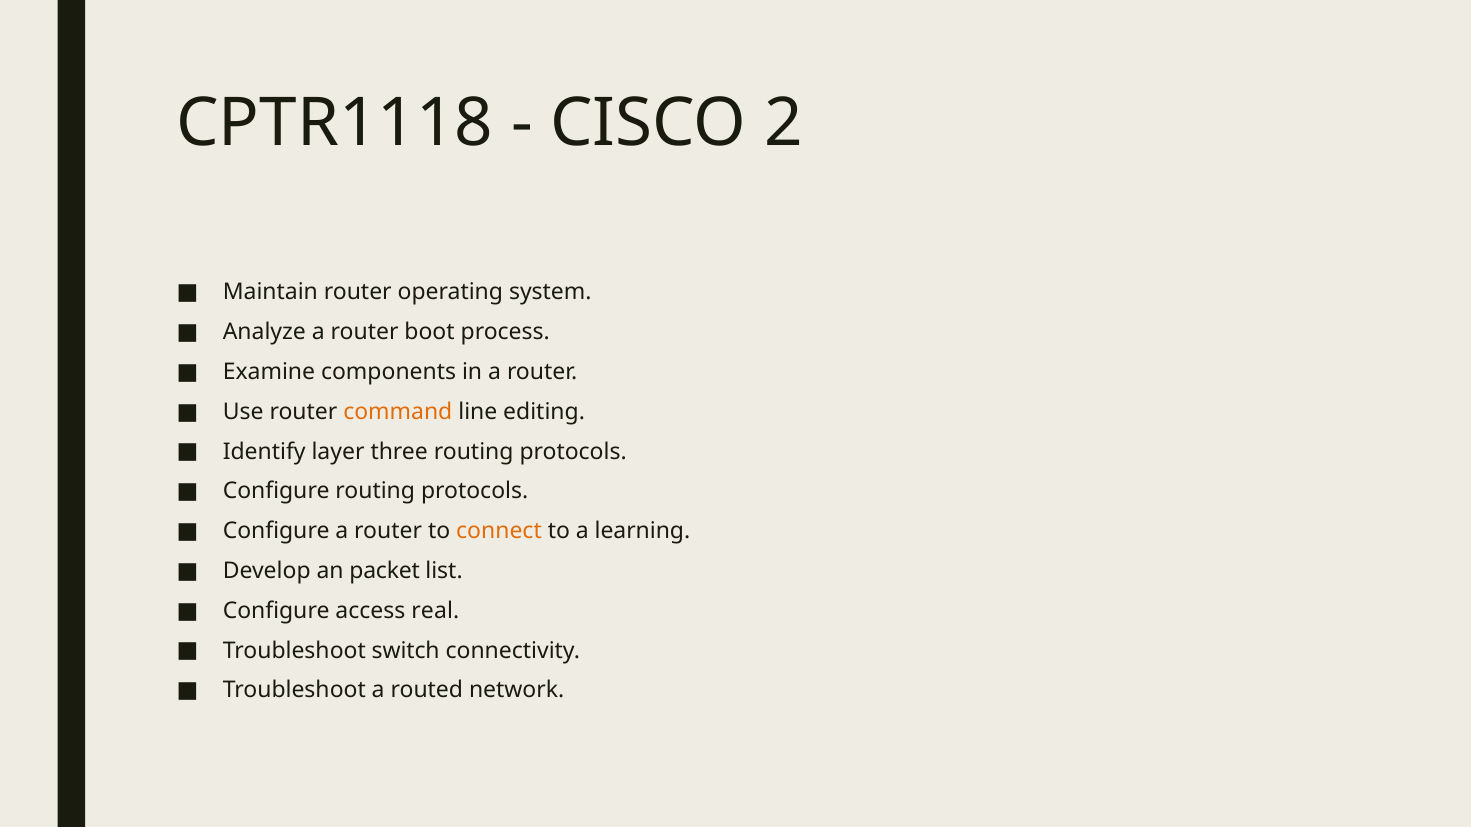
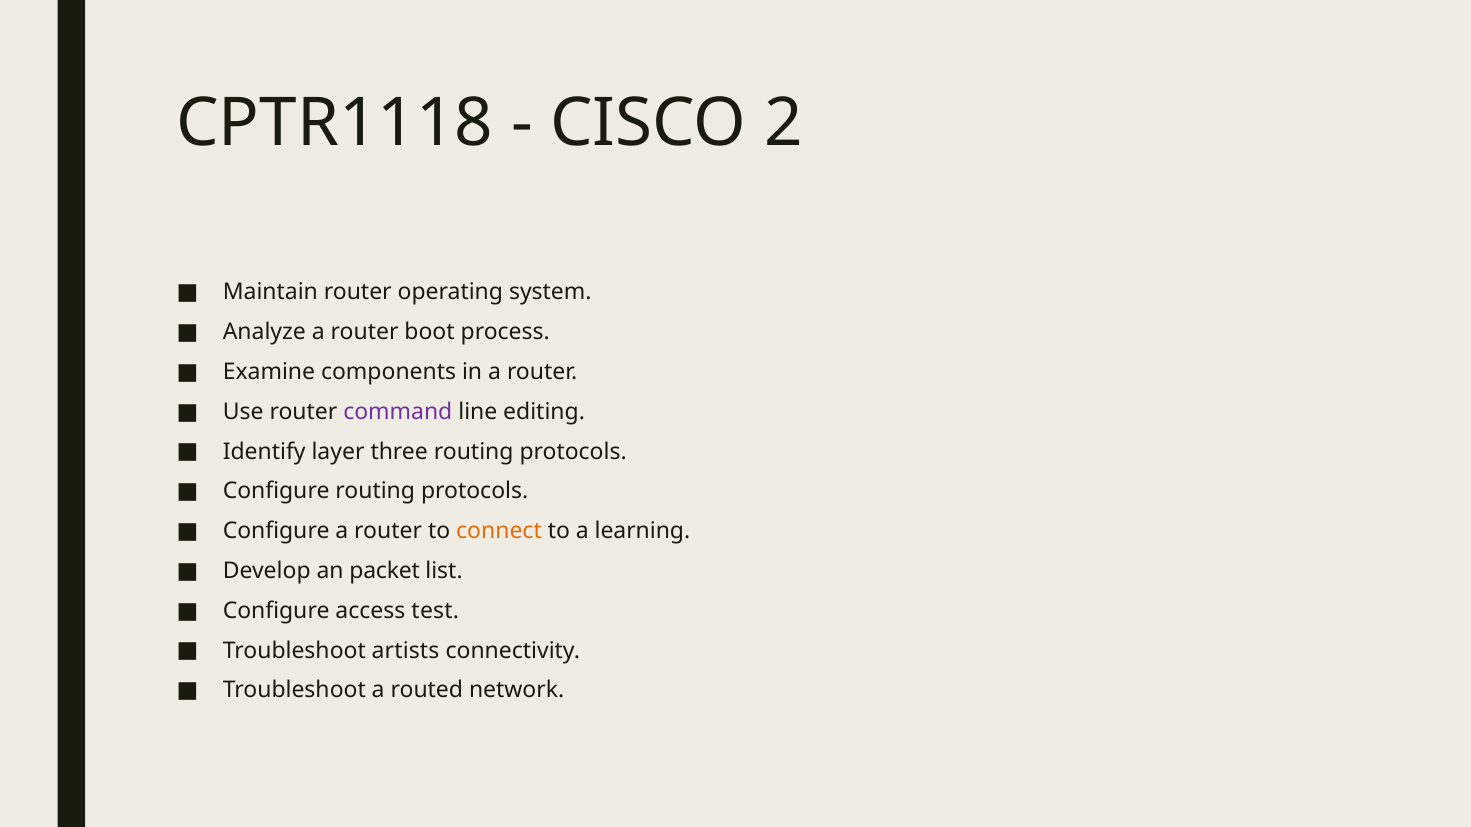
command colour: orange -> purple
real: real -> test
switch: switch -> artists
